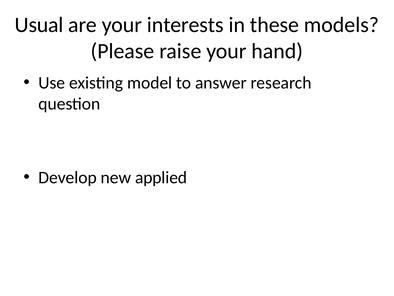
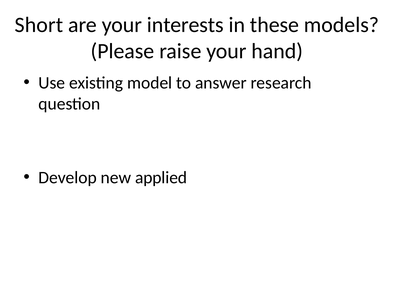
Usual: Usual -> Short
